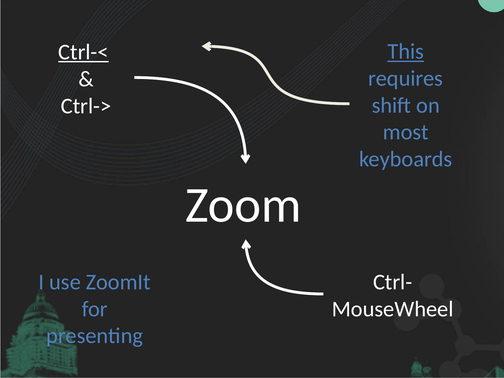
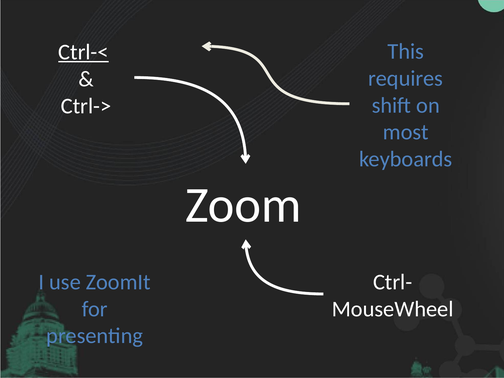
This underline: present -> none
